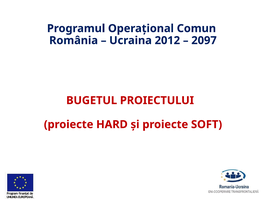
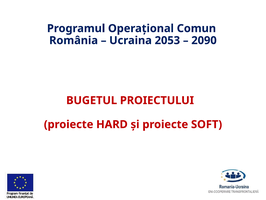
2012: 2012 -> 2053
2097: 2097 -> 2090
